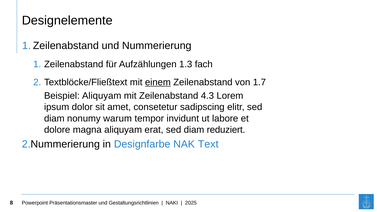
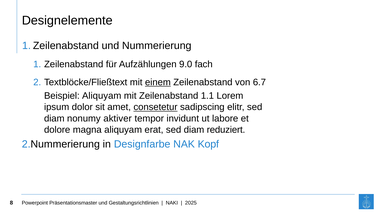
1.3: 1.3 -> 9.0
1.7: 1.7 -> 6.7
4.3: 4.3 -> 1.1
consetetur underline: none -> present
warum: warum -> aktiver
Text: Text -> Kopf
